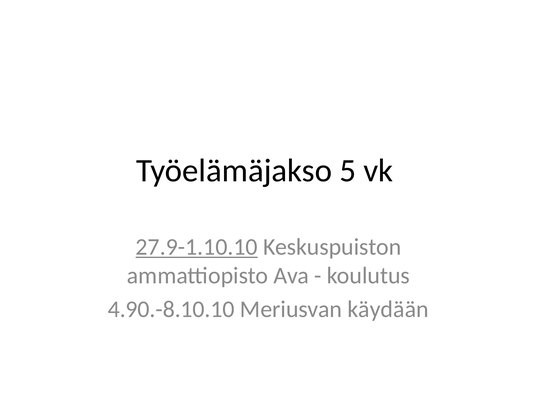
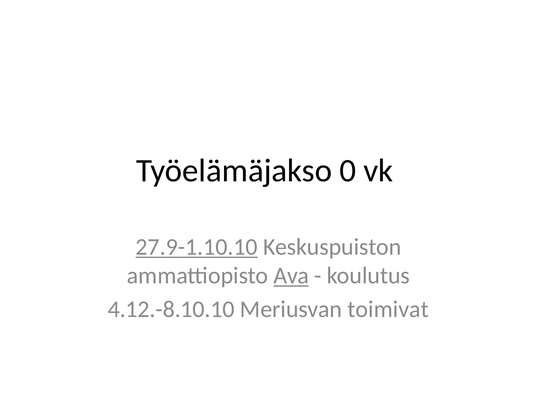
5: 5 -> 0
Ava underline: none -> present
4.90.-8.10.10: 4.90.-8.10.10 -> 4.12.-8.10.10
käydään: käydään -> toimivat
